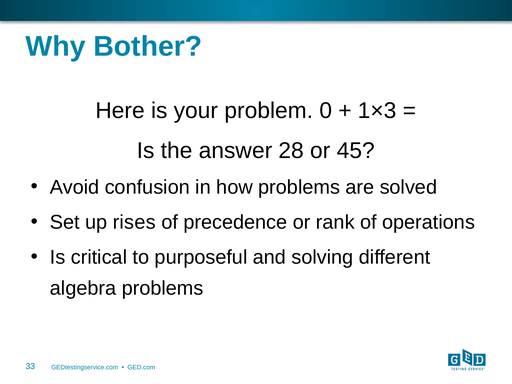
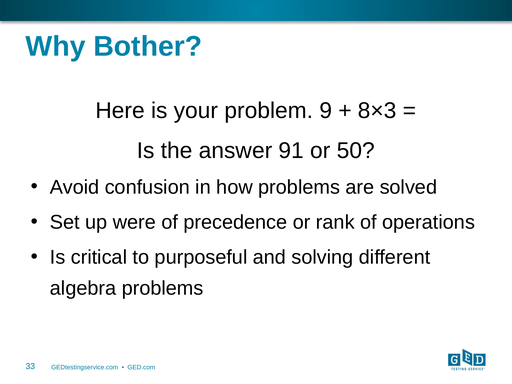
0: 0 -> 9
1×3: 1×3 -> 8×3
28: 28 -> 91
45: 45 -> 50
rises: rises -> were
